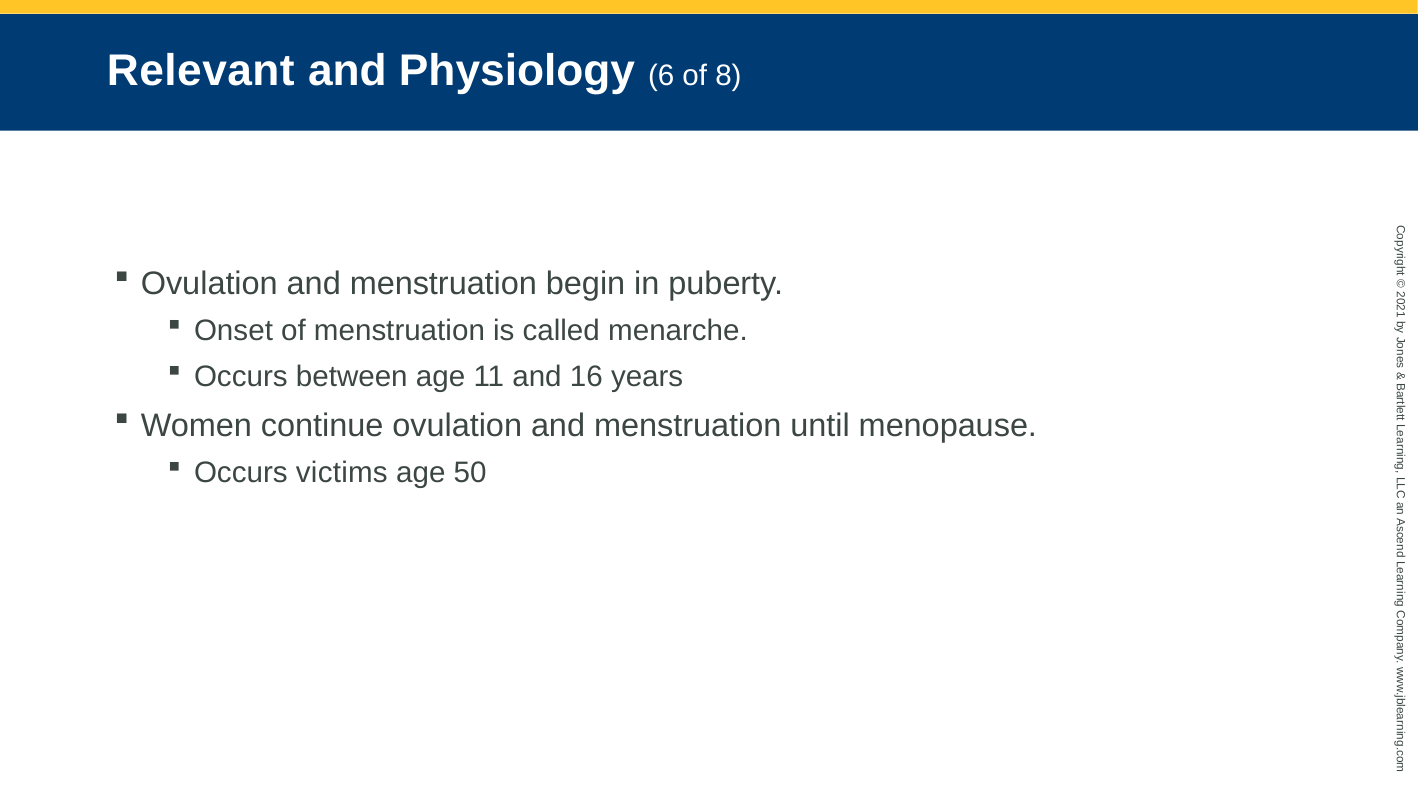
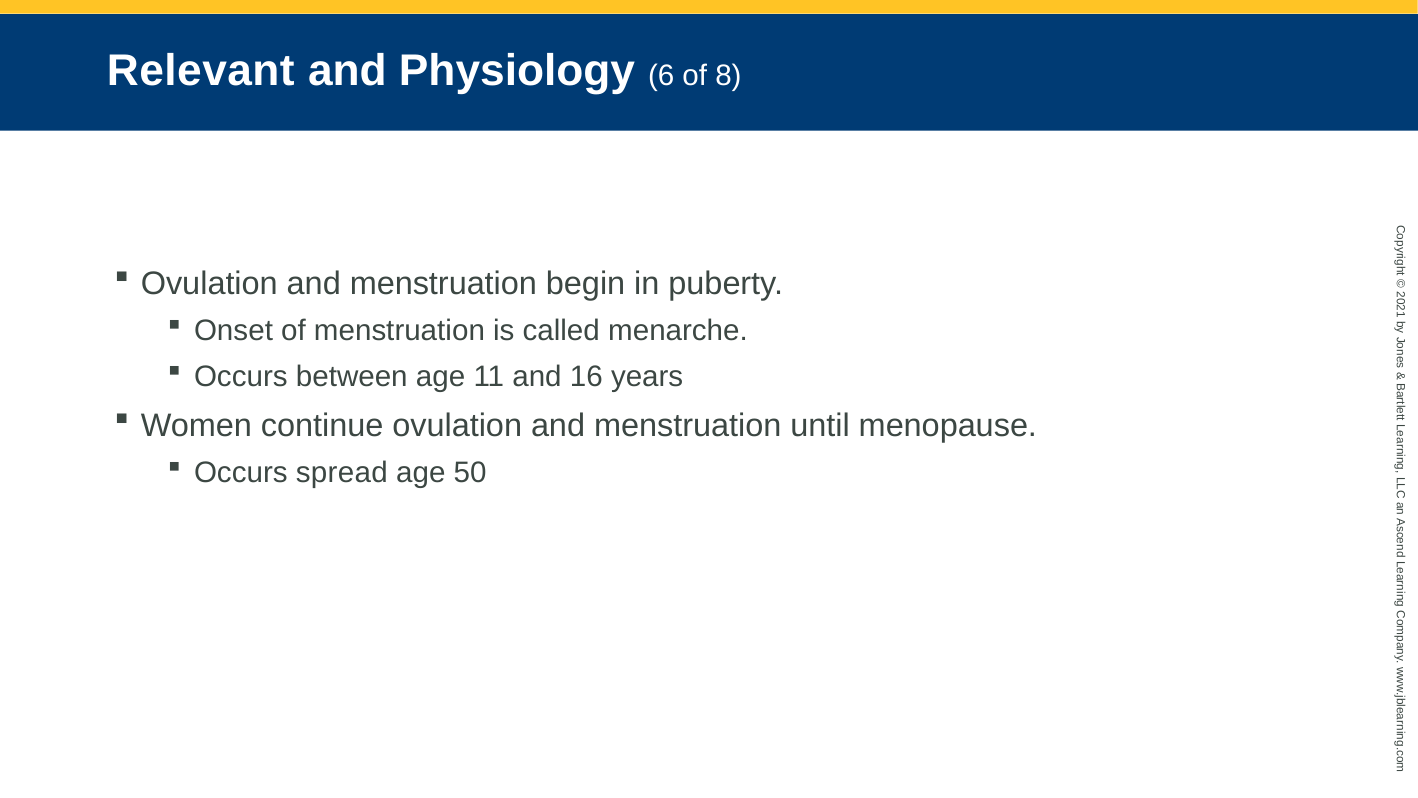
victims: victims -> spread
